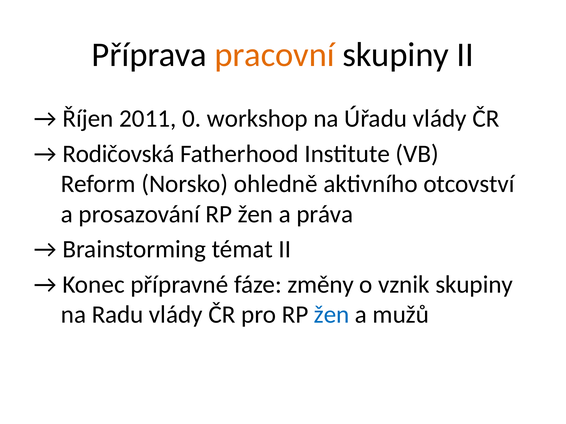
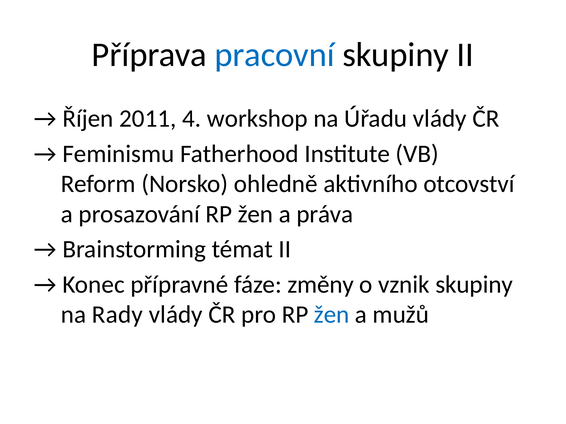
pracovní colour: orange -> blue
0: 0 -> 4
Rodičovská: Rodičovská -> Feminismu
Radu: Radu -> Rady
